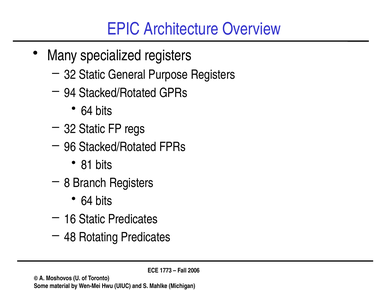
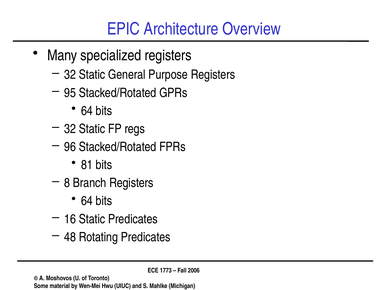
94: 94 -> 95
